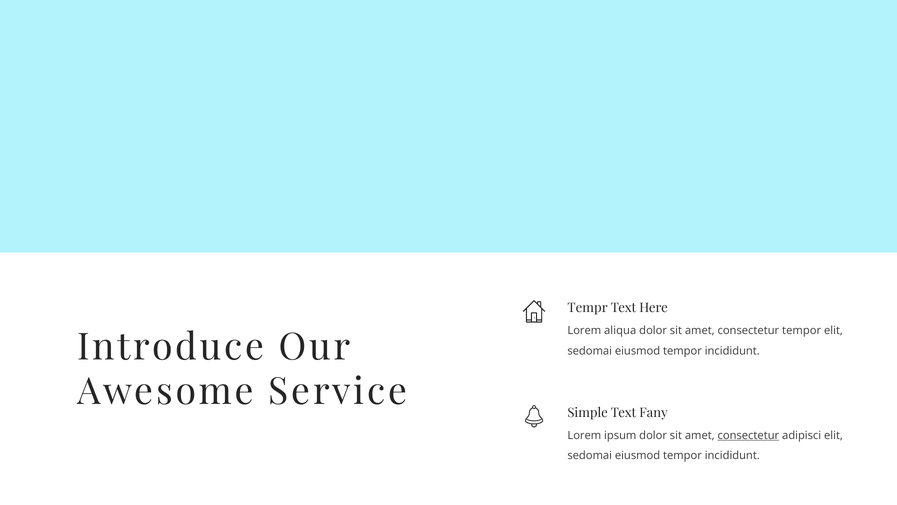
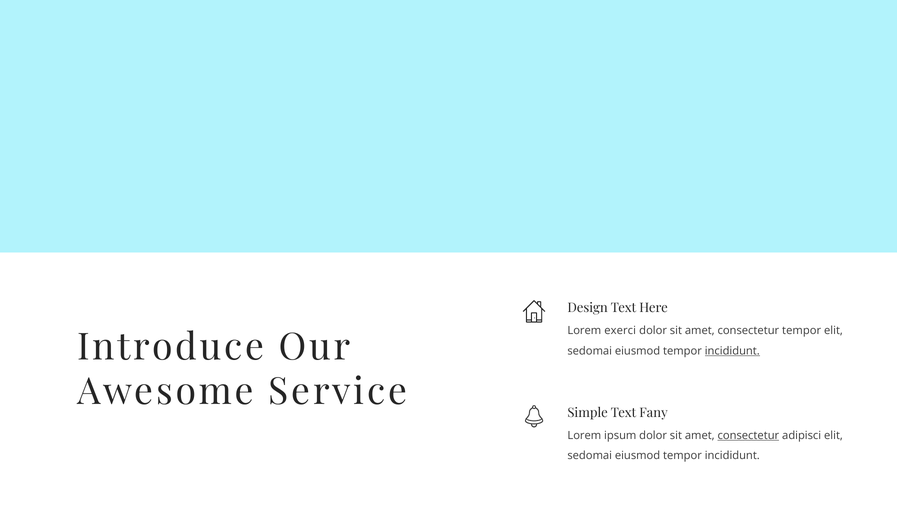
Tempr: Tempr -> Design
aliqua: aliqua -> exerci
incididunt at (732, 351) underline: none -> present
